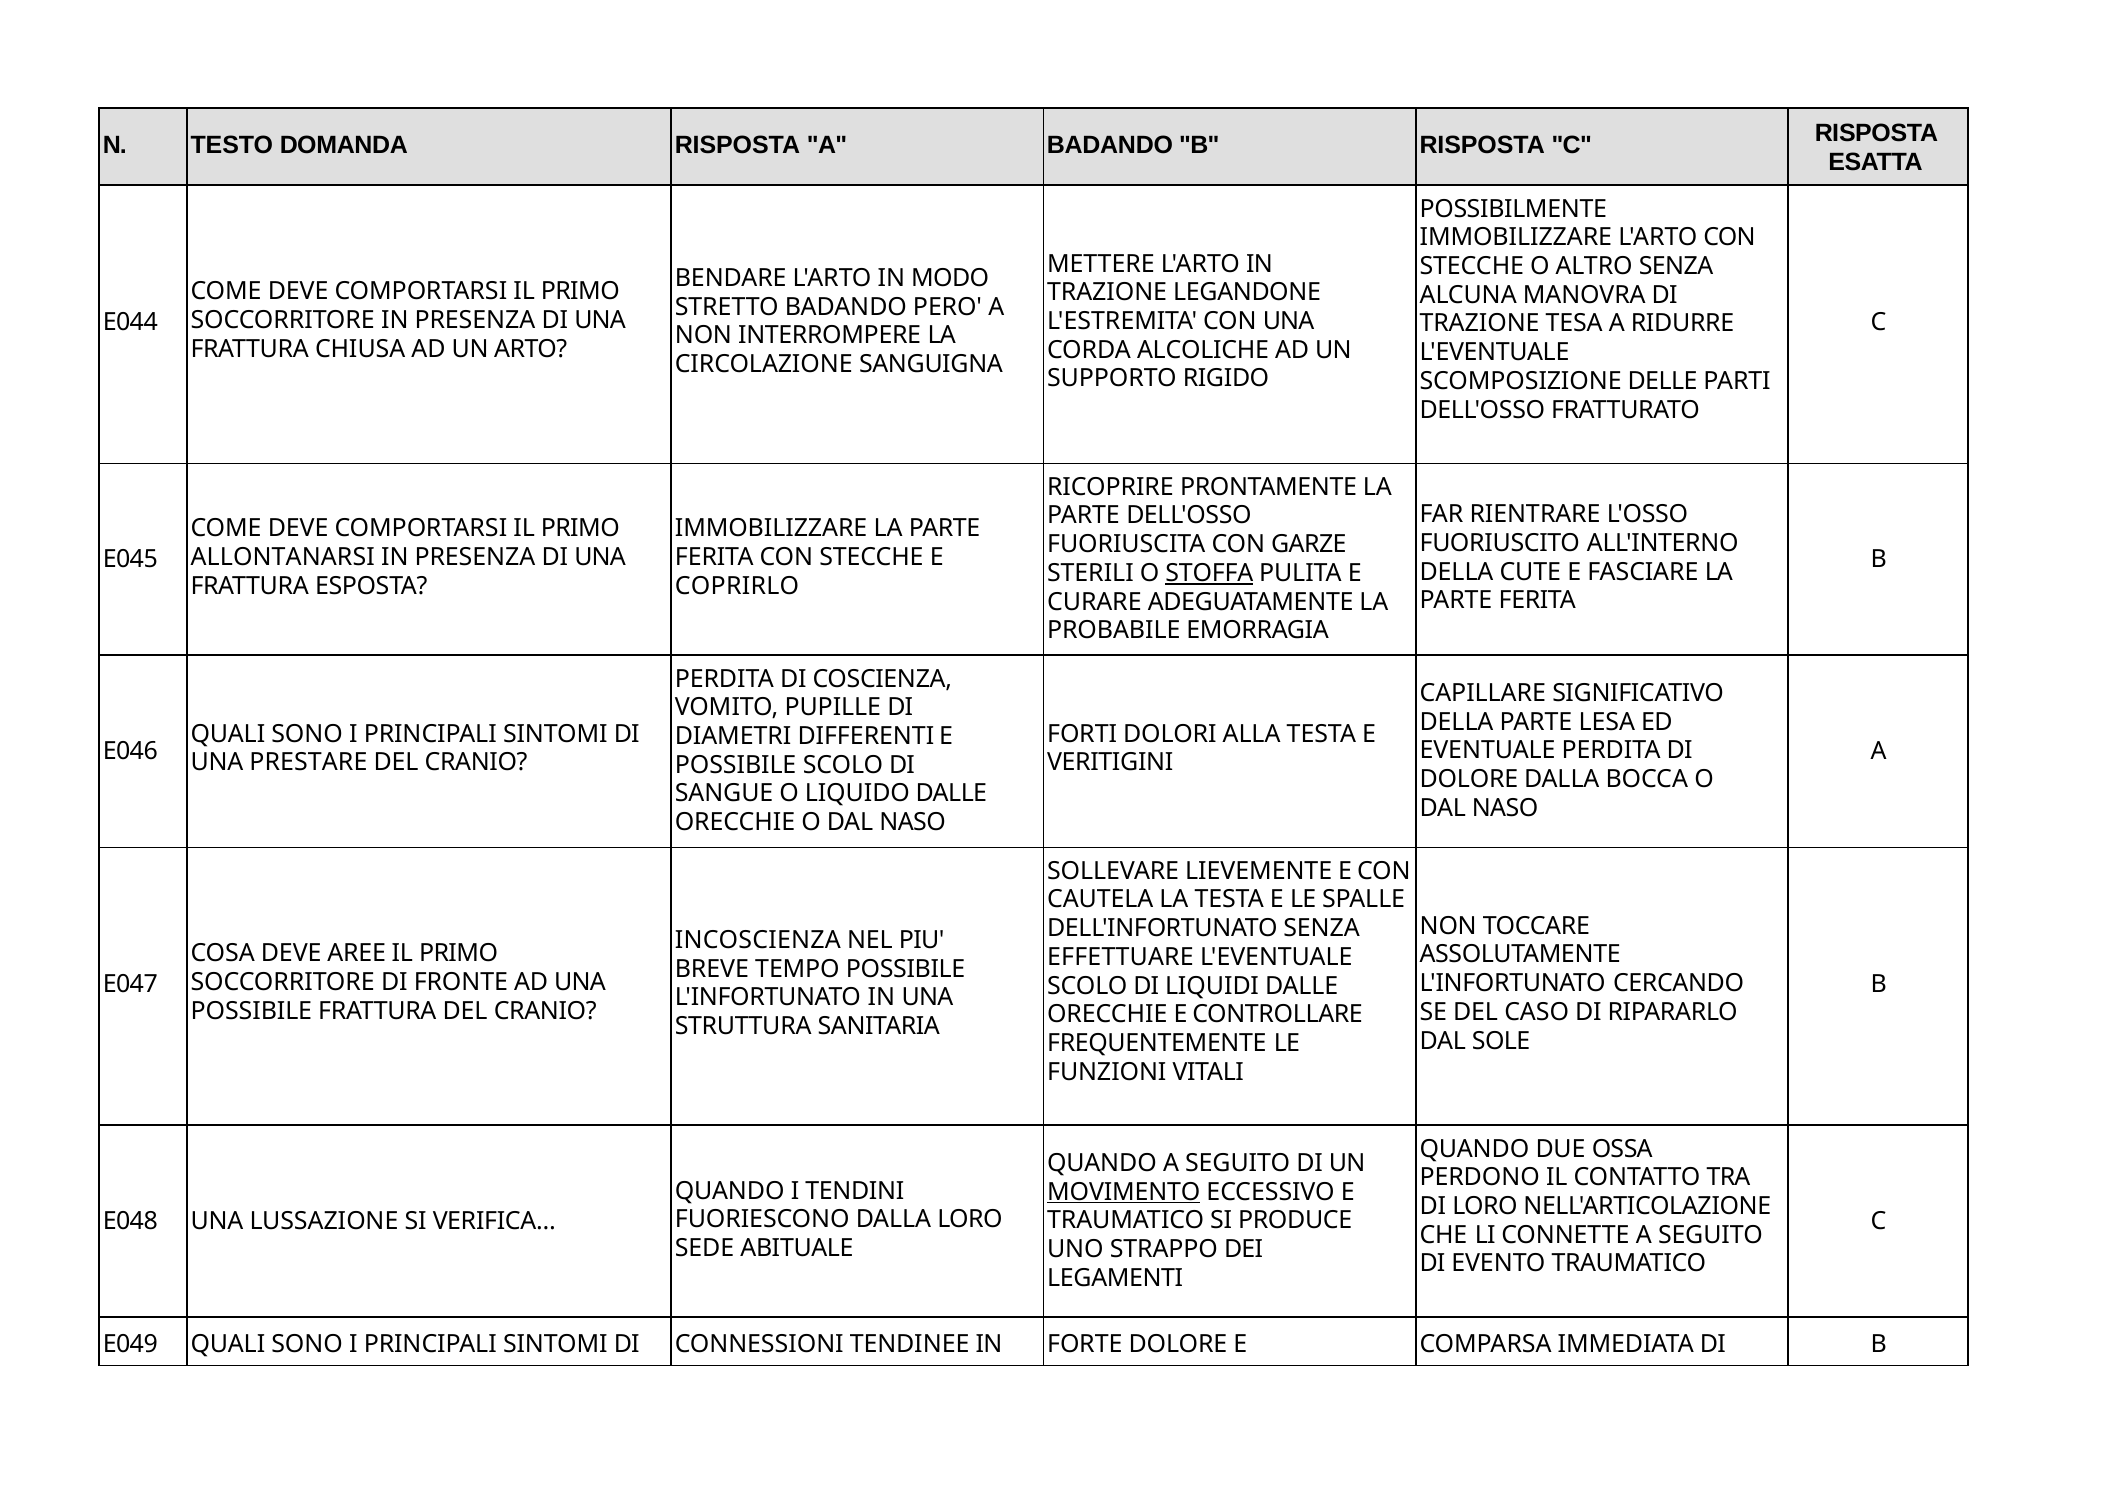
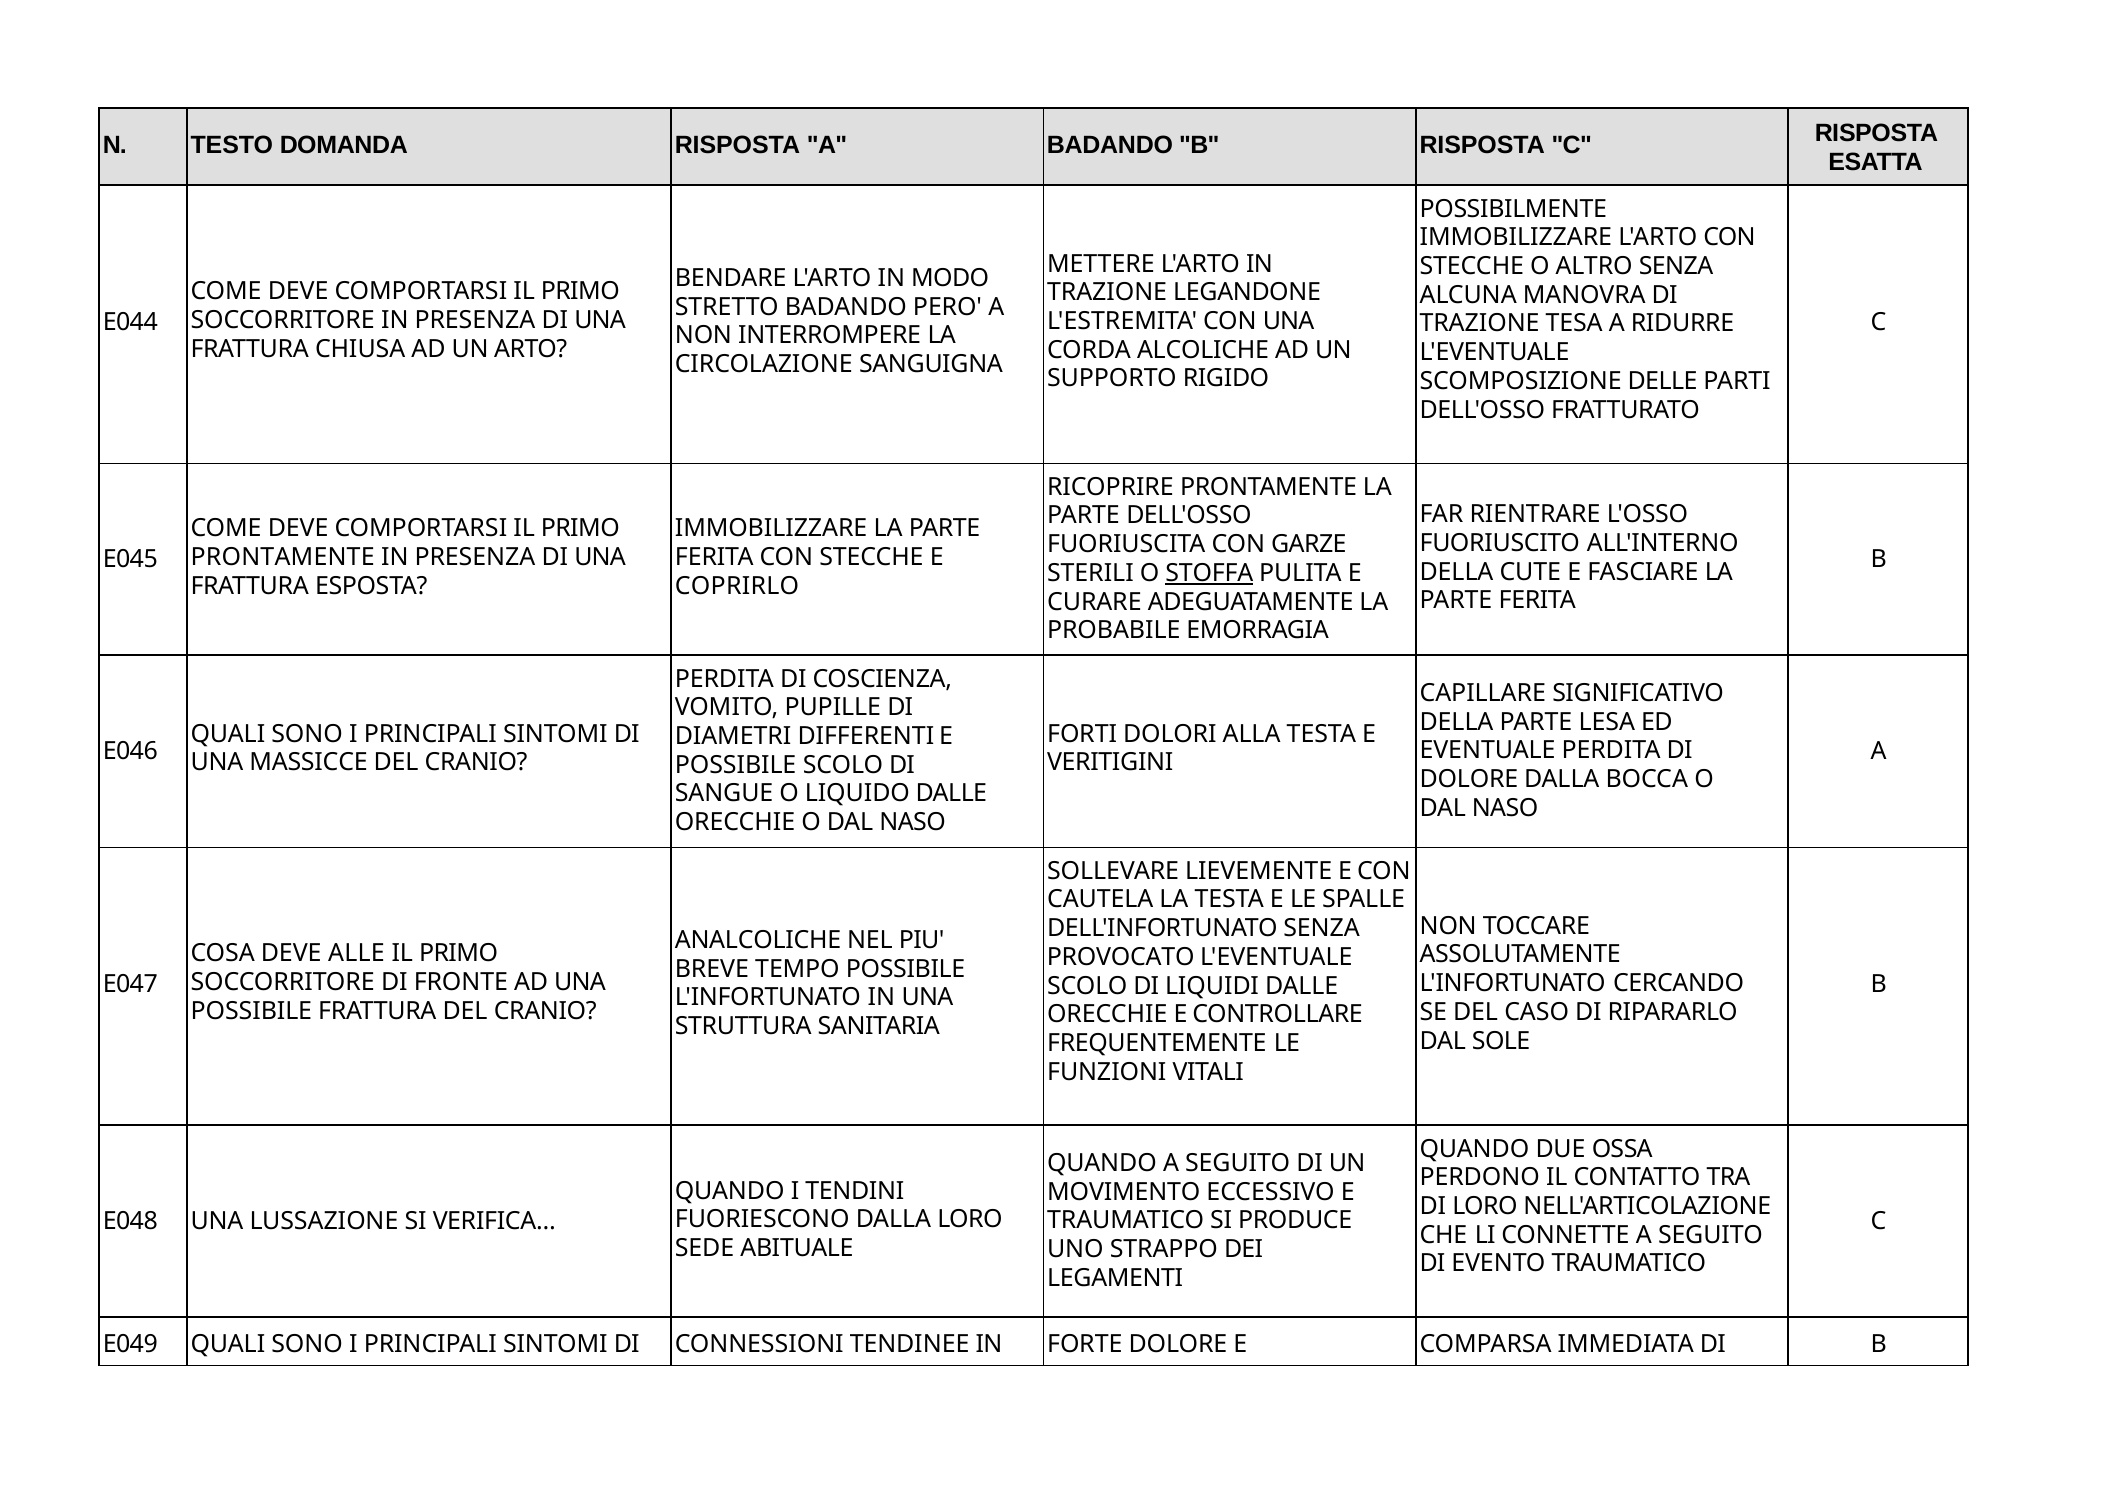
ALLONTANARSI at (283, 557): ALLONTANARSI -> PRONTAMENTE
PRESTARE: PRESTARE -> MASSICCE
INCOSCIENZA: INCOSCIENZA -> ANALCOLICHE
AREE: AREE -> ALLE
EFFETTUARE: EFFETTUARE -> PROVOCATO
MOVIMENTO underline: present -> none
